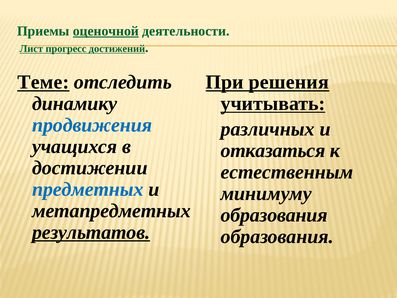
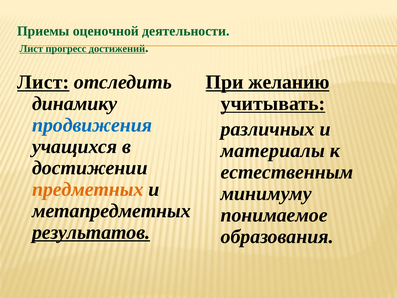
оценочной underline: present -> none
Теме at (43, 82): Теме -> Лист
решения: решения -> желанию
отказаться: отказаться -> материалы
предметных colour: blue -> orange
образования at (274, 215): образования -> понимаемое
